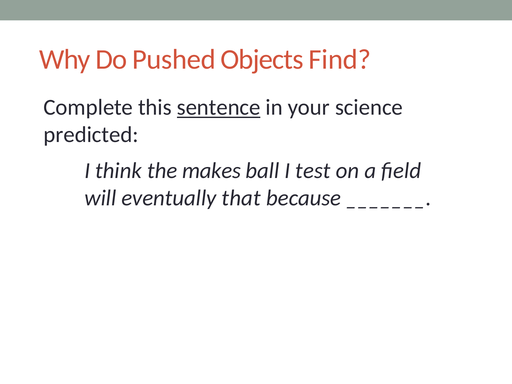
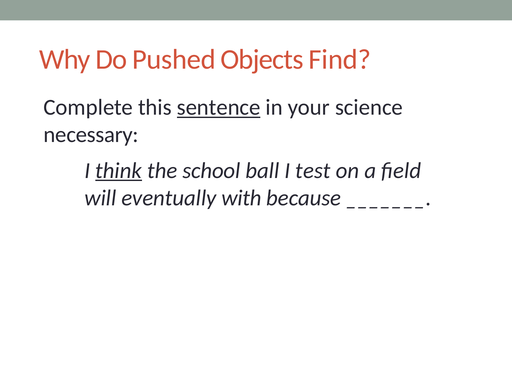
predicted: predicted -> necessary
think underline: none -> present
makes: makes -> school
that: that -> with
